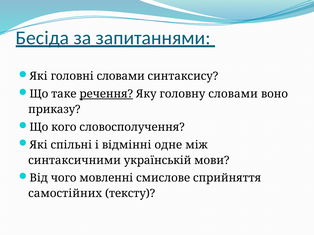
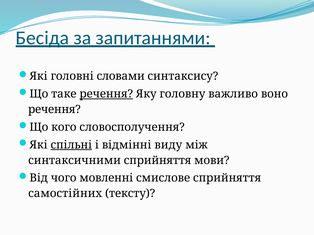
головну словами: словами -> важливо
приказу at (54, 110): приказу -> речення
спільні underline: none -> present
одне: одне -> виду
синтаксичними українській: українській -> сприйняття
